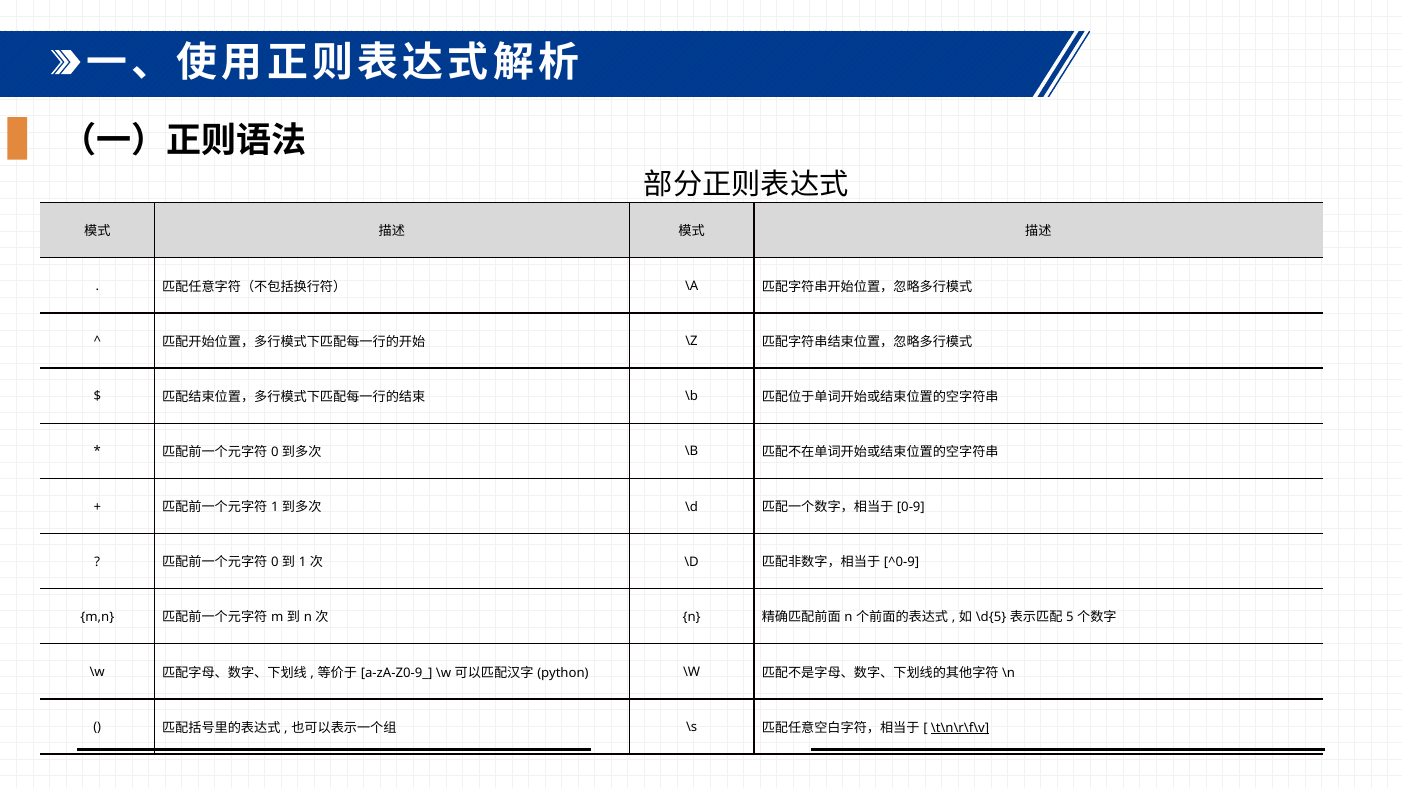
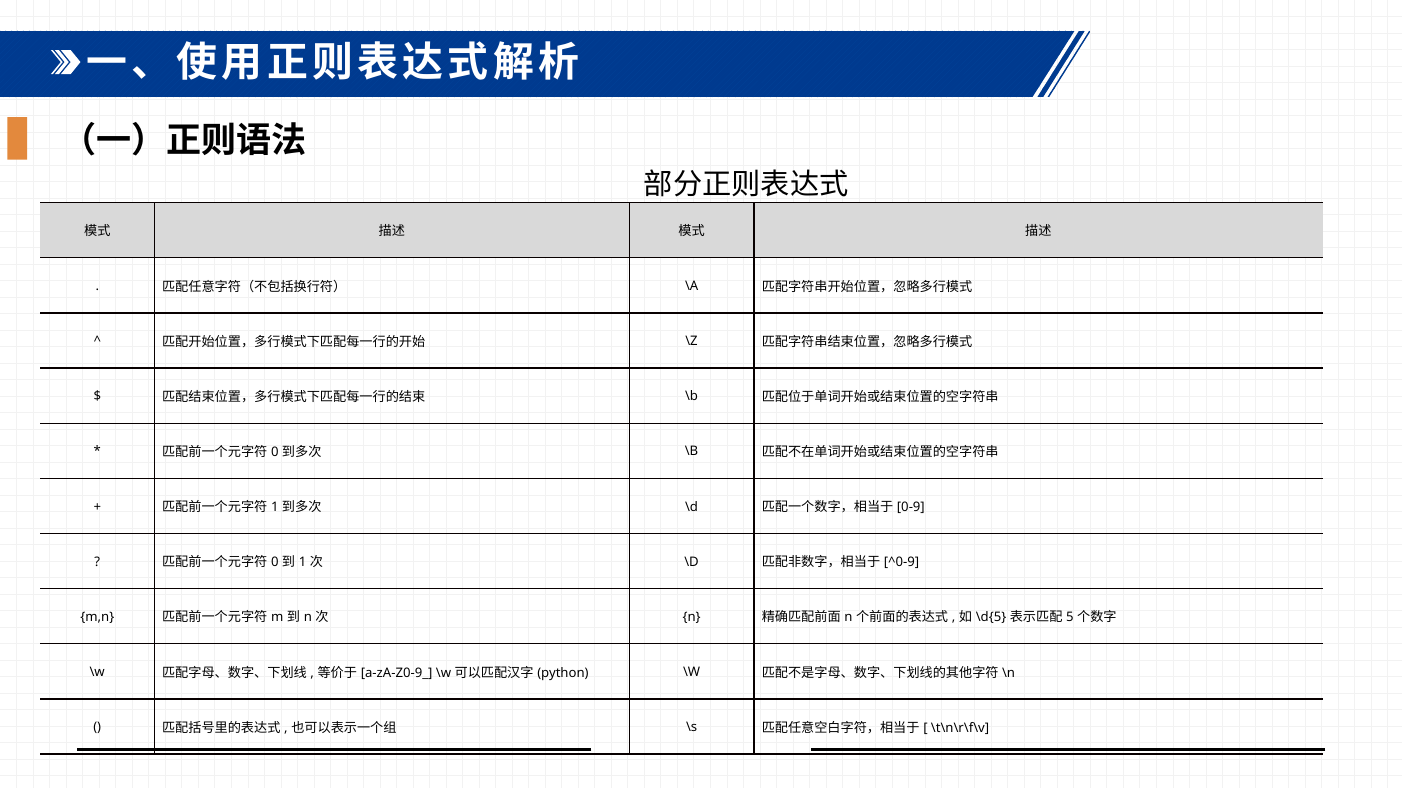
\t\n\r\f\v underline: present -> none
